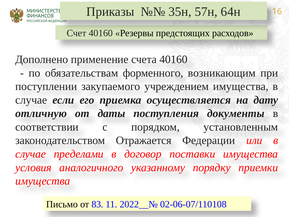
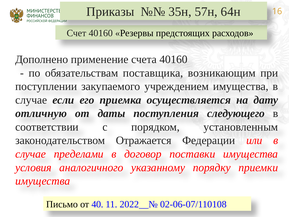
форменного: форменного -> поставщика
документы: документы -> следующего
83: 83 -> 40
